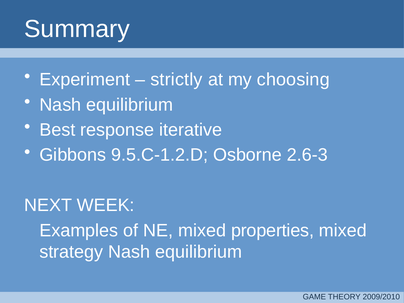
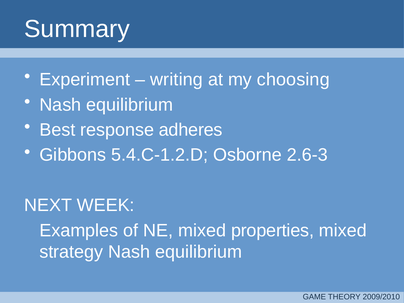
strictly: strictly -> writing
iterative: iterative -> adheres
9.5.C-1.2.D: 9.5.C-1.2.D -> 5.4.C-1.2.D
